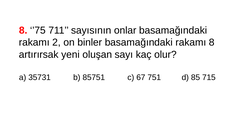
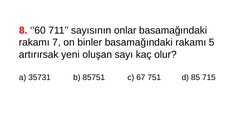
’75: ’75 -> ’60
2: 2 -> 7
rakamı 8: 8 -> 5
